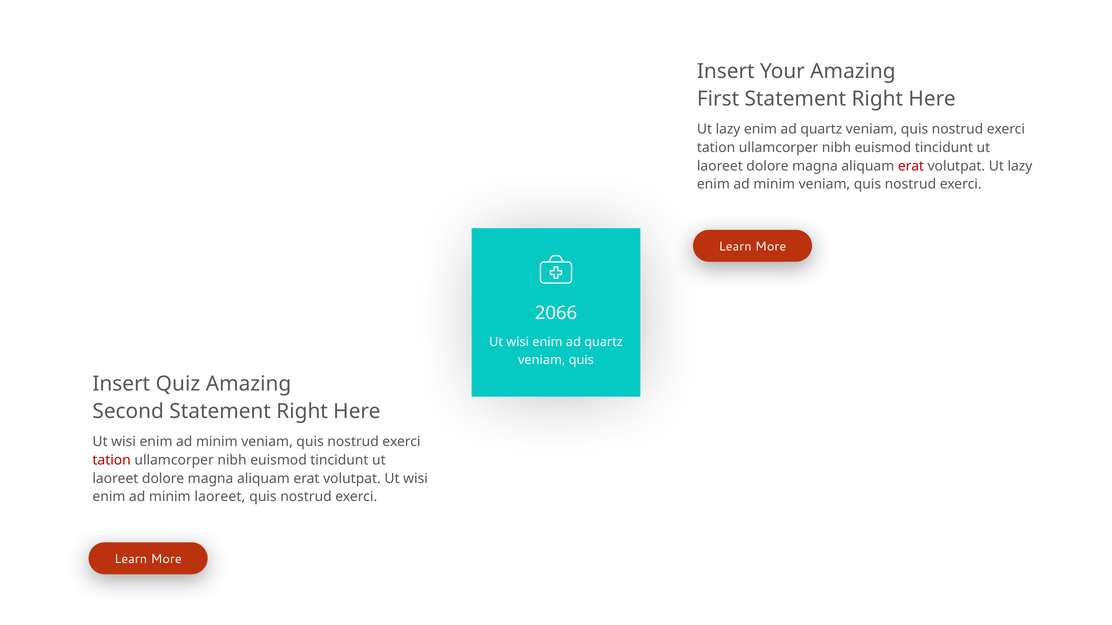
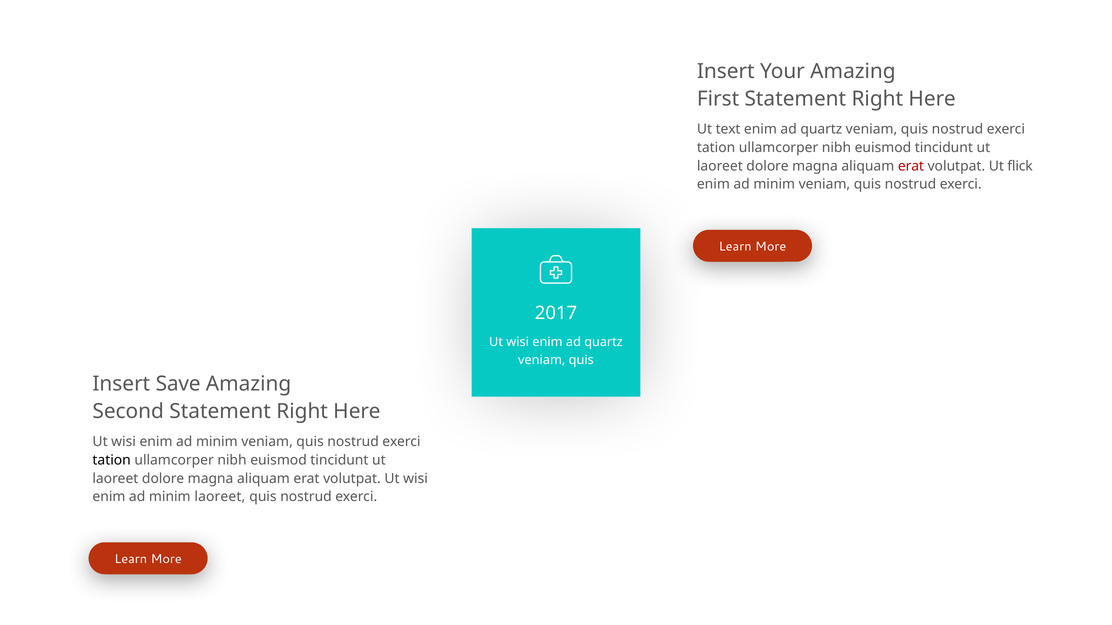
lazy at (728, 129): lazy -> text
volutpat Ut lazy: lazy -> flick
2066: 2066 -> 2017
Quiz: Quiz -> Save
tation at (112, 460) colour: red -> black
